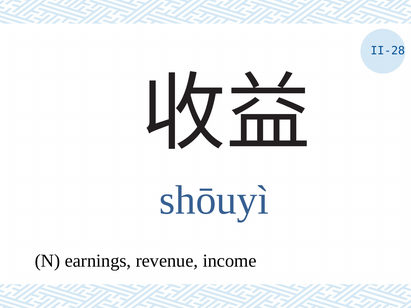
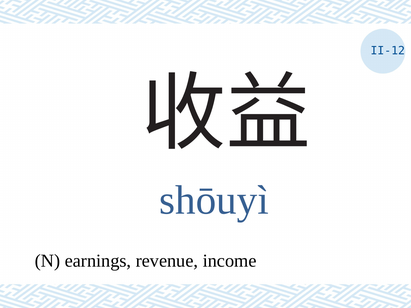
II-28: II-28 -> II-12
